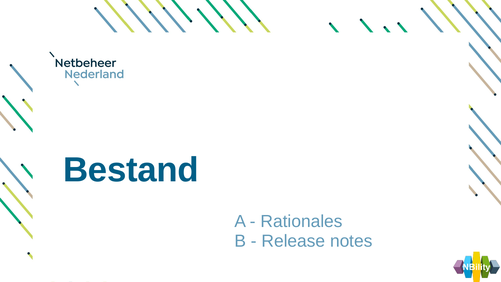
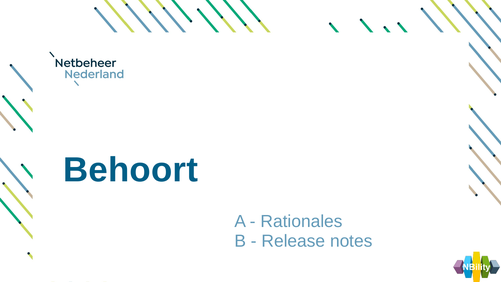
Bestand: Bestand -> Behoort
